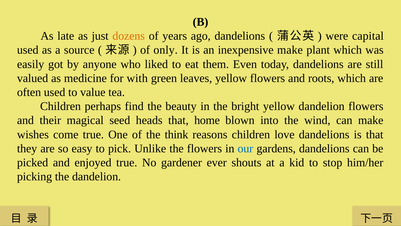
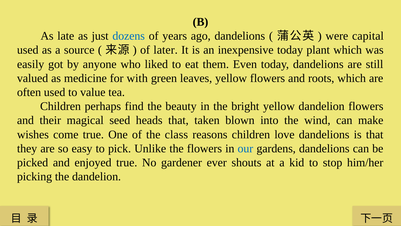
dozens colour: orange -> blue
only: only -> later
inexpensive make: make -> today
home: home -> taken
think: think -> class
